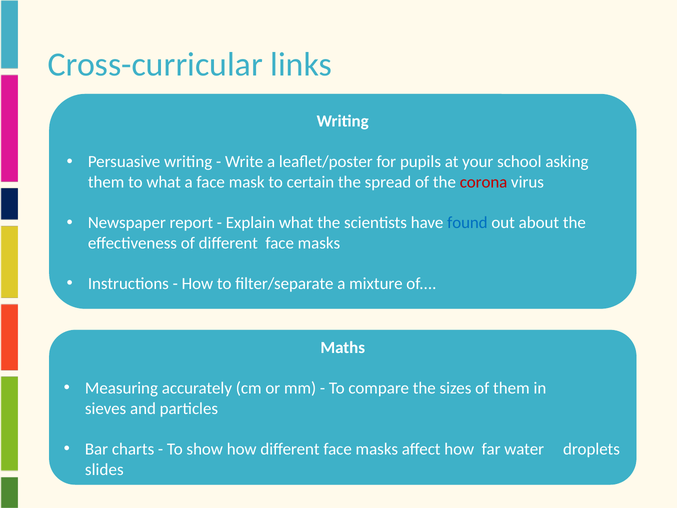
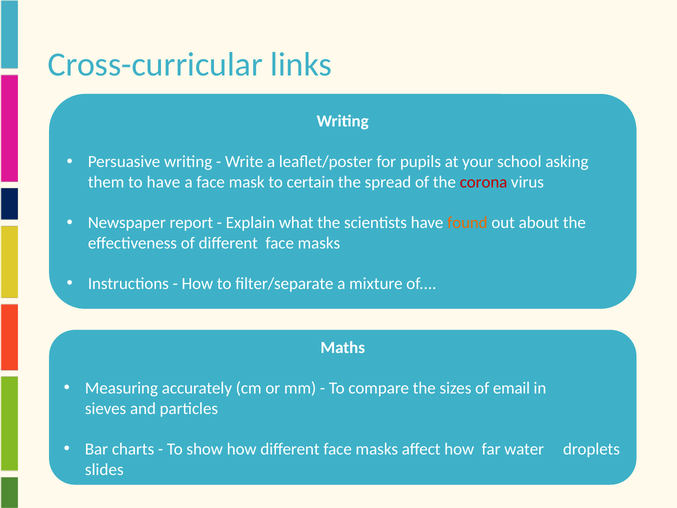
to what: what -> have
found colour: blue -> orange
of them: them -> email
